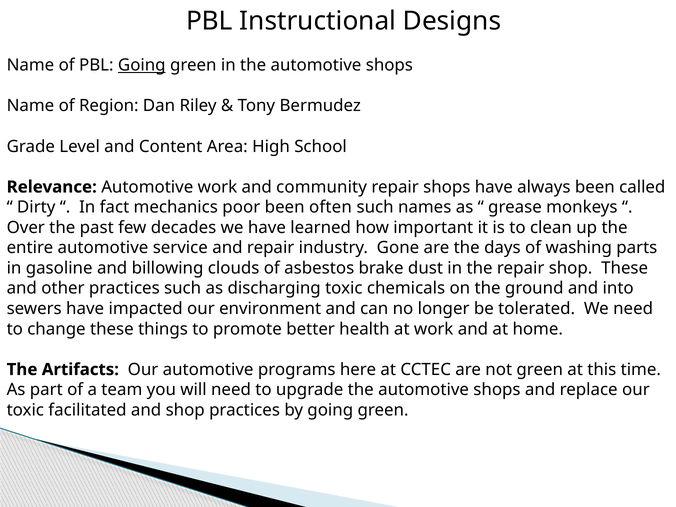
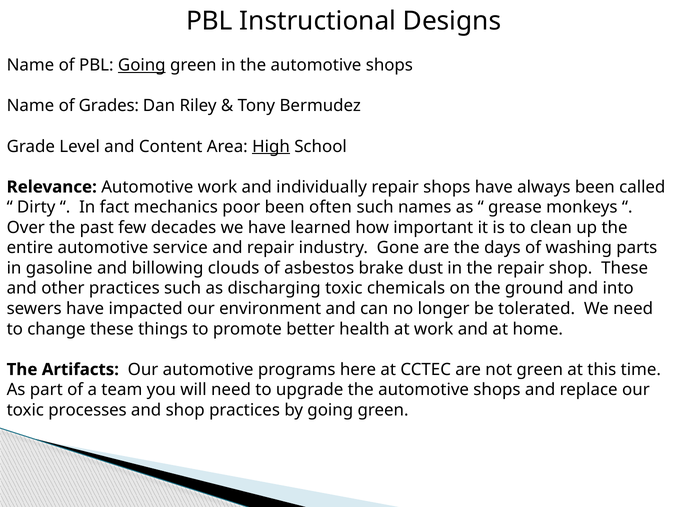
Region: Region -> Grades
High underline: none -> present
community: community -> individually
facilitated: facilitated -> processes
